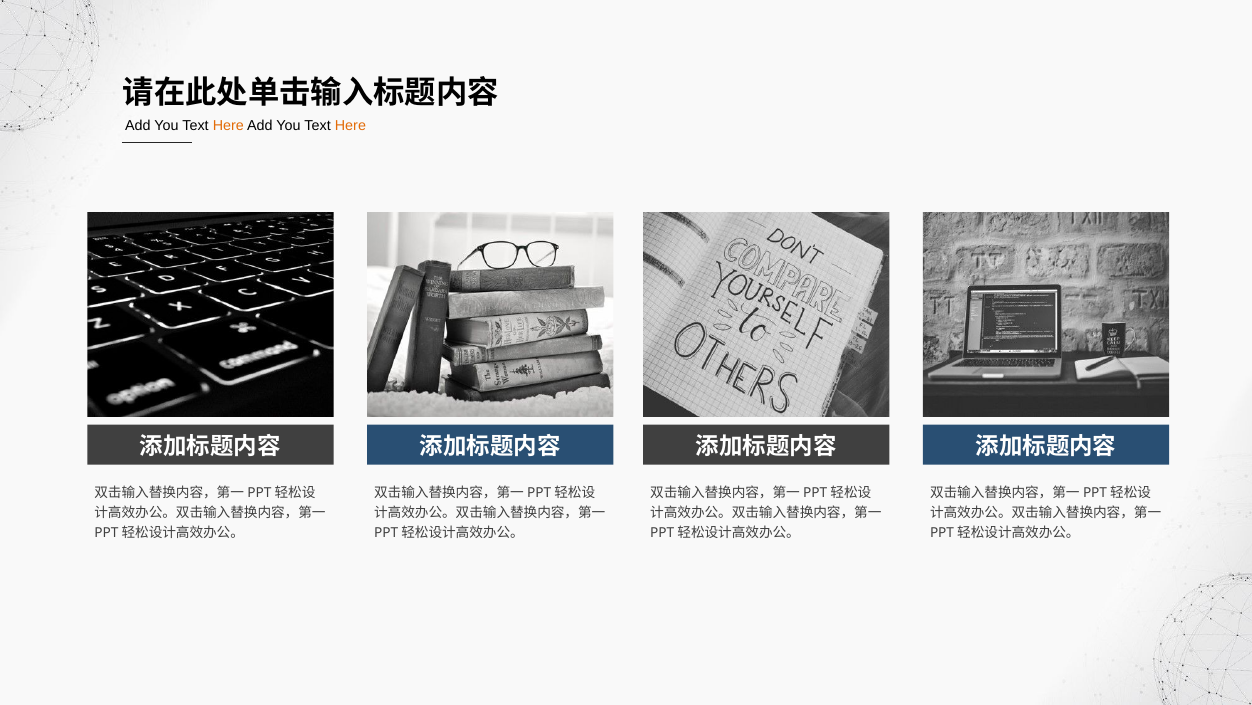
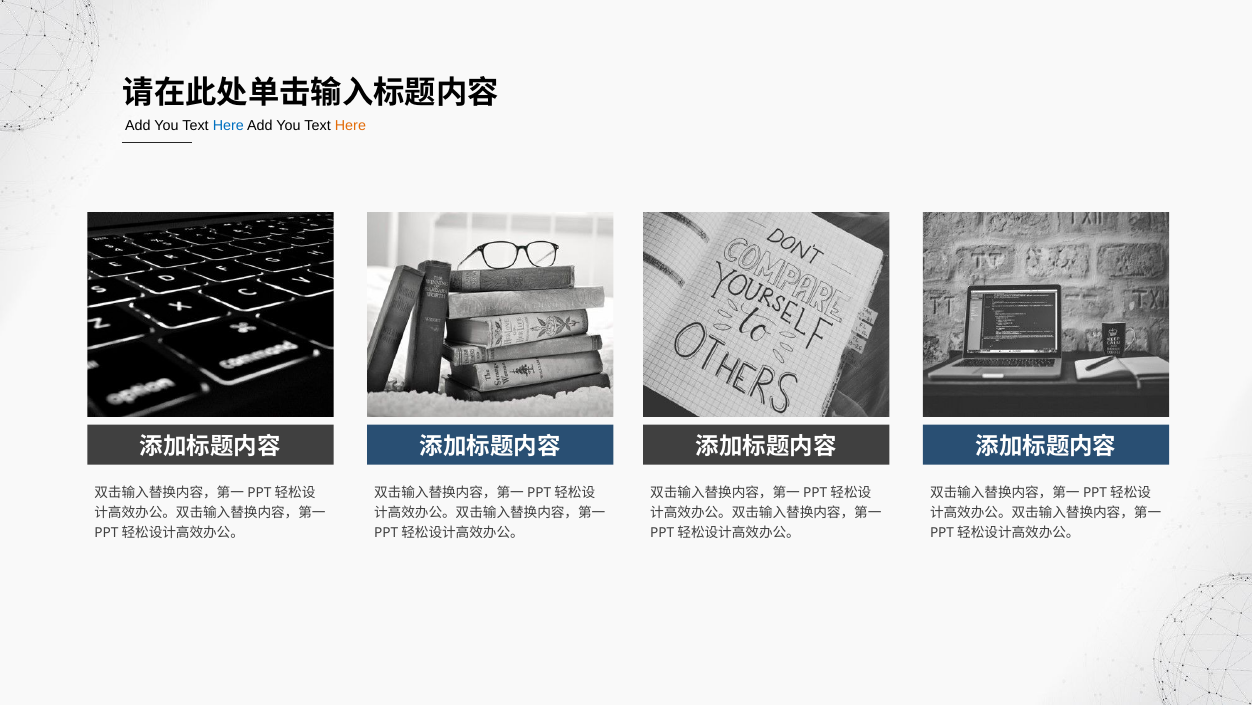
Here at (228, 126) colour: orange -> blue
